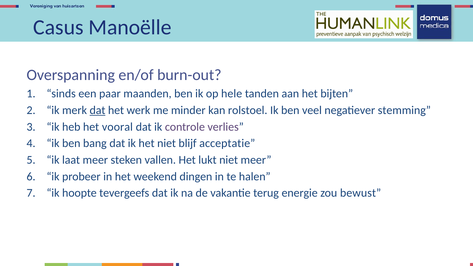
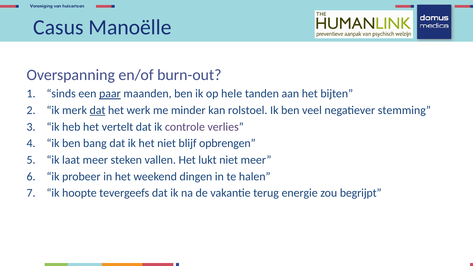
paar underline: none -> present
vooral: vooral -> vertelt
acceptatie: acceptatie -> opbrengen
bewust: bewust -> begrijpt
